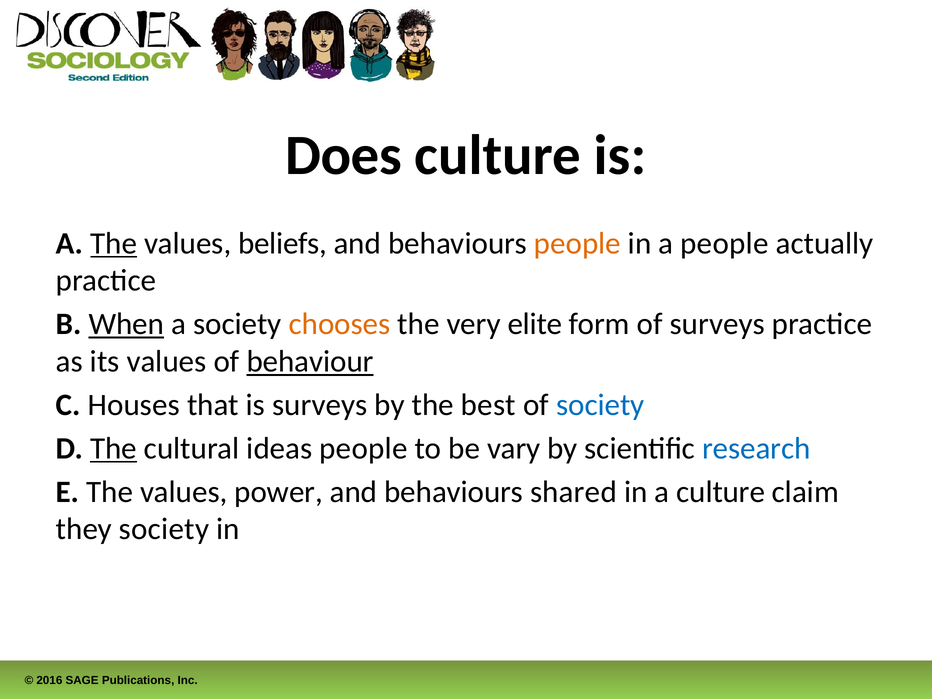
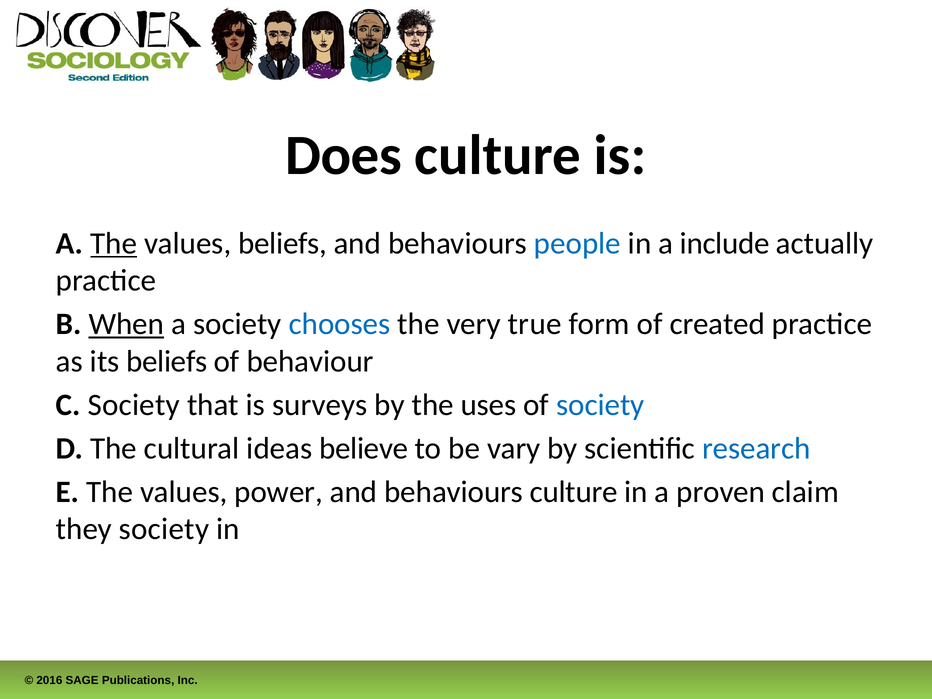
people at (577, 243) colour: orange -> blue
a people: people -> include
chooses colour: orange -> blue
elite: elite -> true
of surveys: surveys -> created
its values: values -> beliefs
behaviour underline: present -> none
C Houses: Houses -> Society
best: best -> uses
The at (113, 448) underline: present -> none
ideas people: people -> believe
behaviours shared: shared -> culture
a culture: culture -> proven
